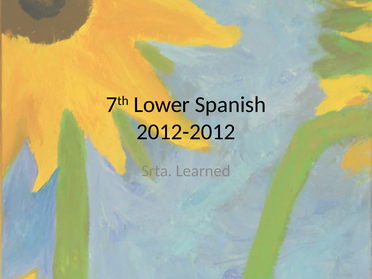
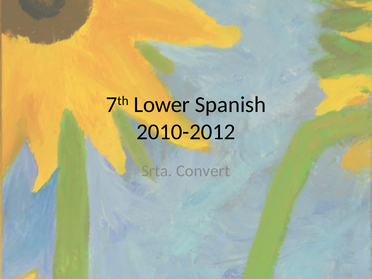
2012-2012: 2012-2012 -> 2010-2012
Learned: Learned -> Convert
